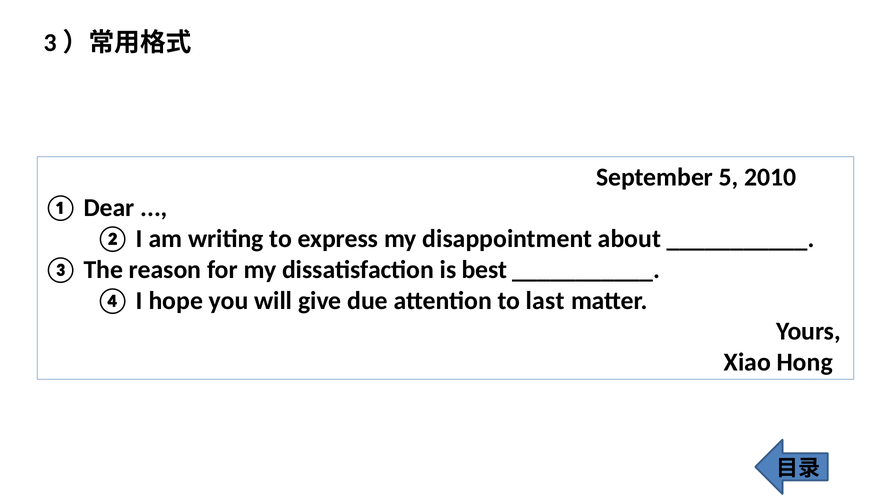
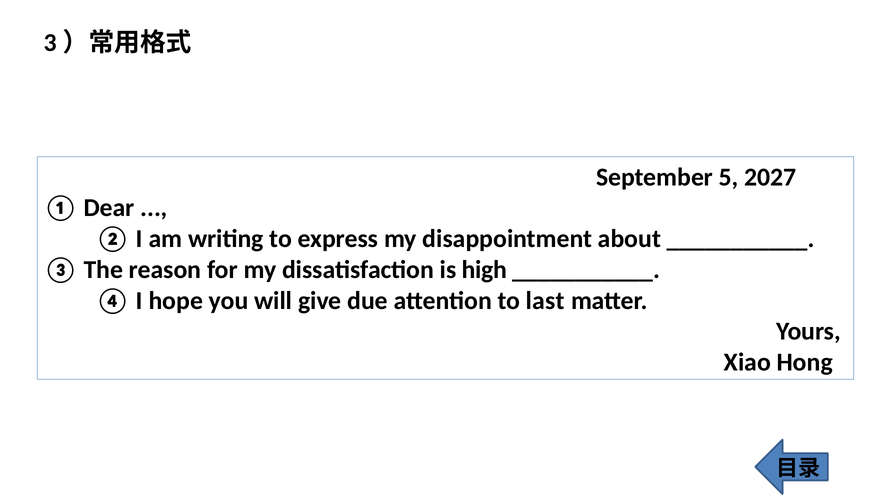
2010: 2010 -> 2027
best: best -> high
